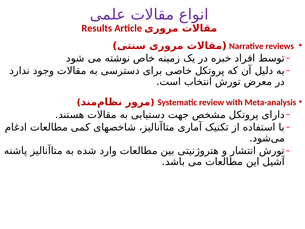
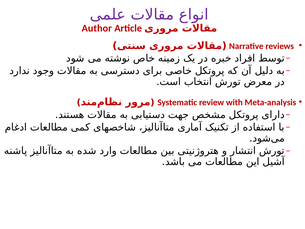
Results: Results -> Author
